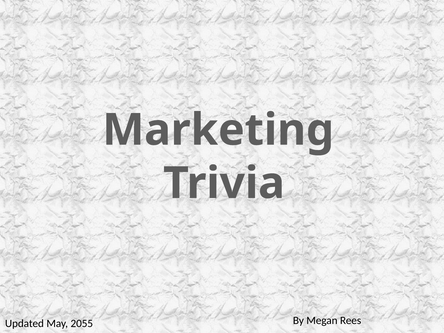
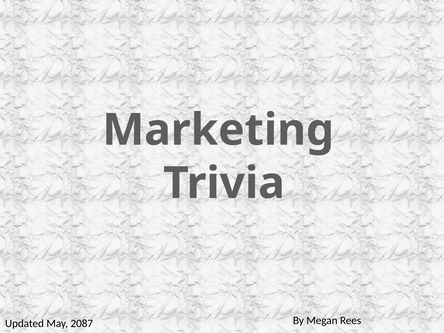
2055: 2055 -> 2087
